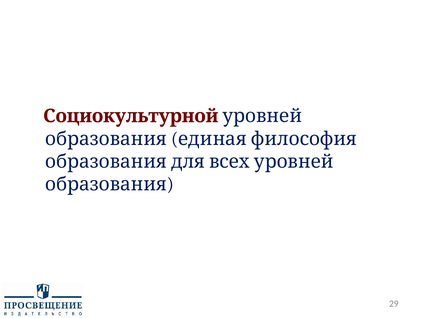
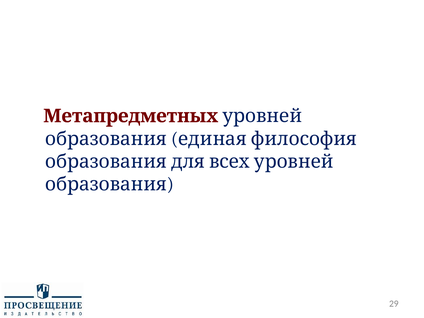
Социокультурной: Социокультурной -> Метапредметных
